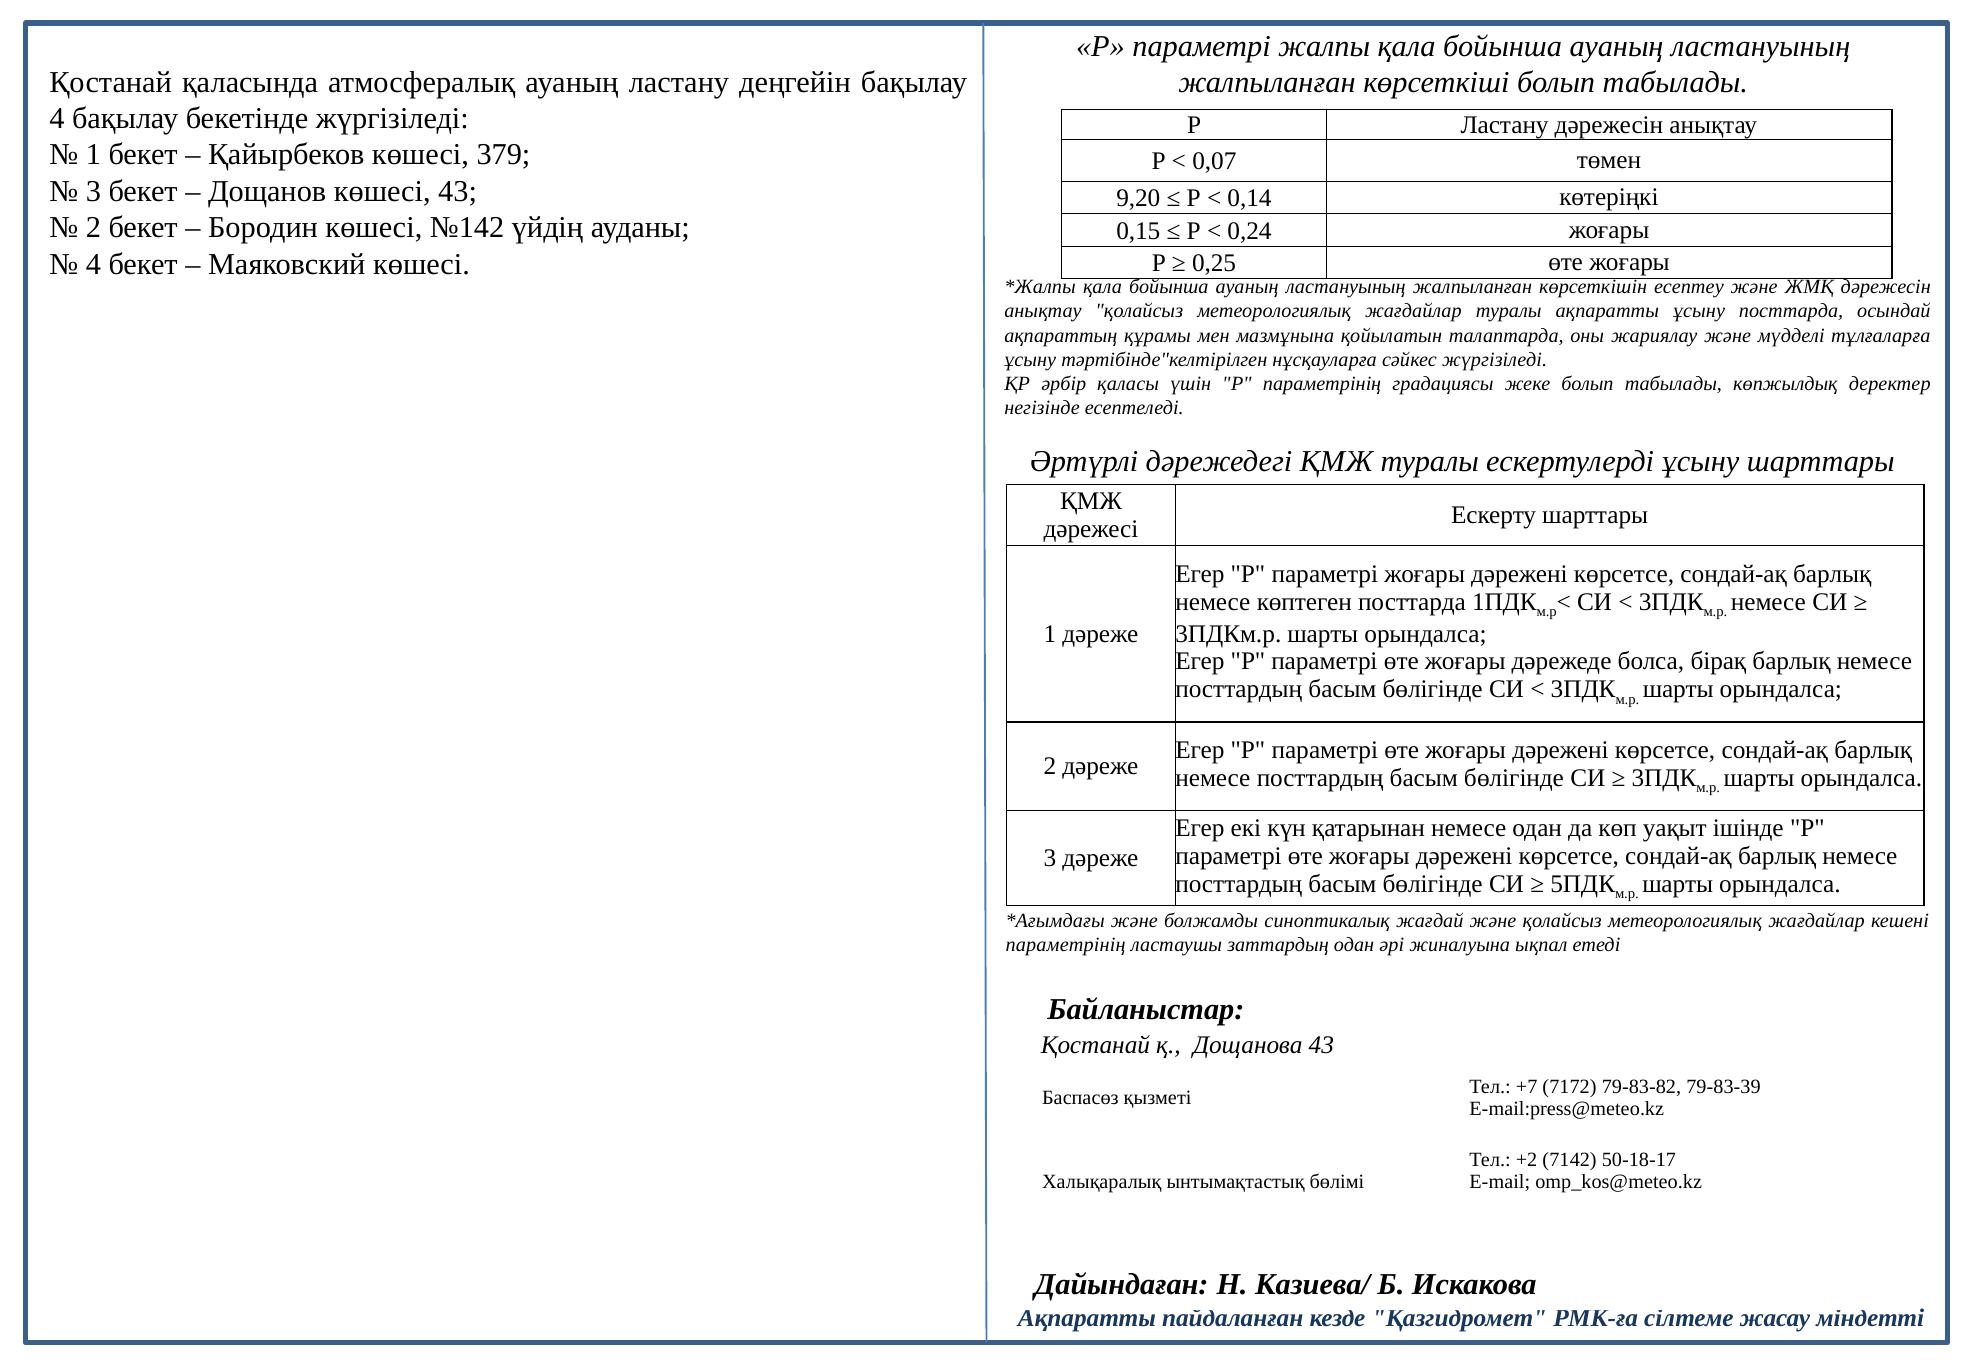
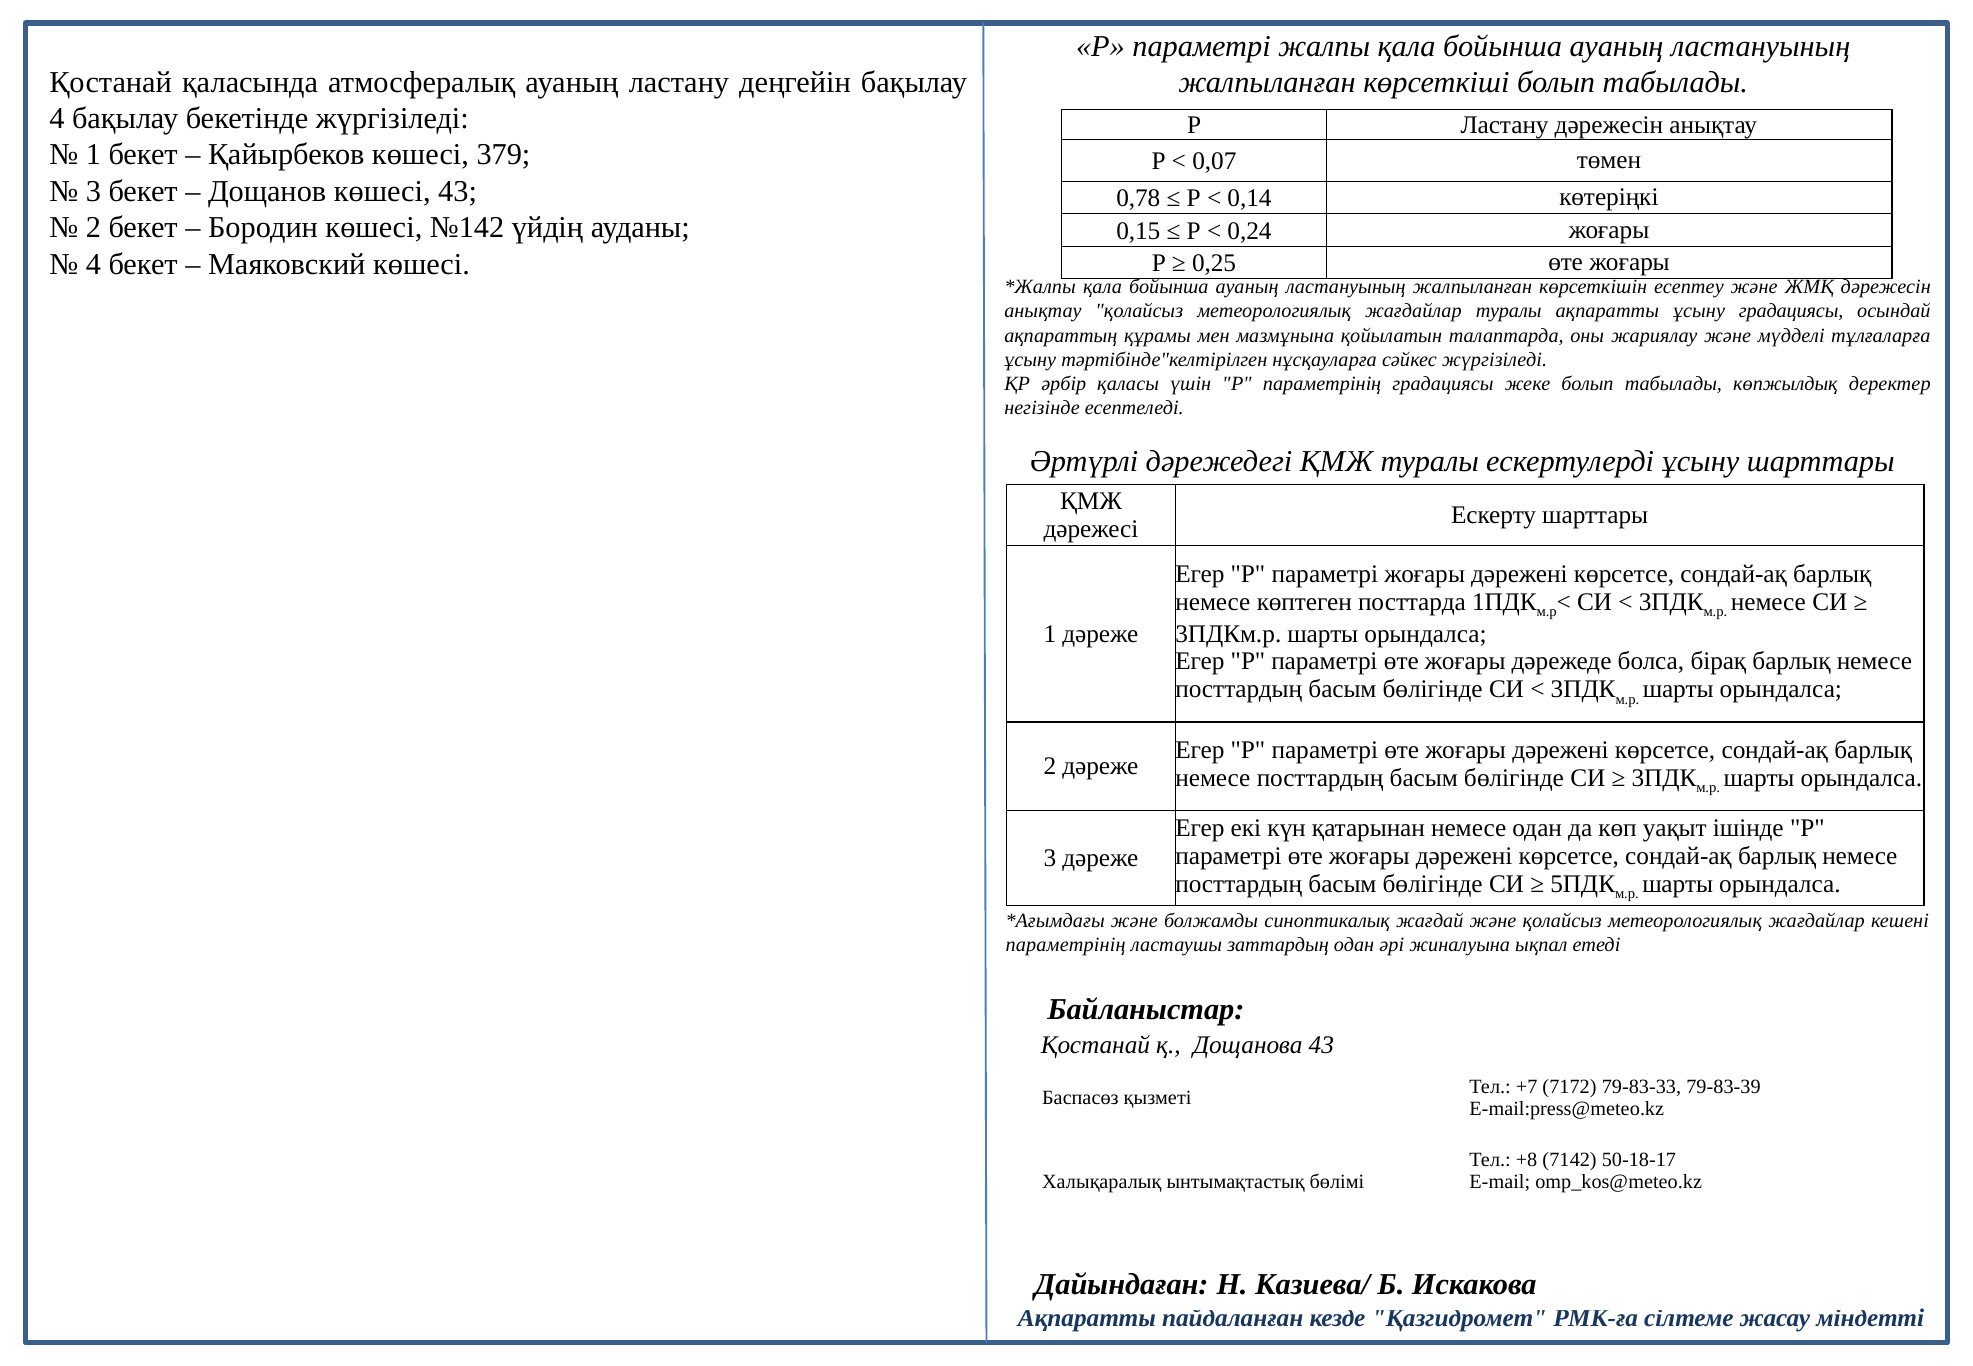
9,20: 9,20 -> 0,78
ұсыну посттарда: посттарда -> градациясы
79-83-82: 79-83-82 -> 79-83-33
+2: +2 -> +8
